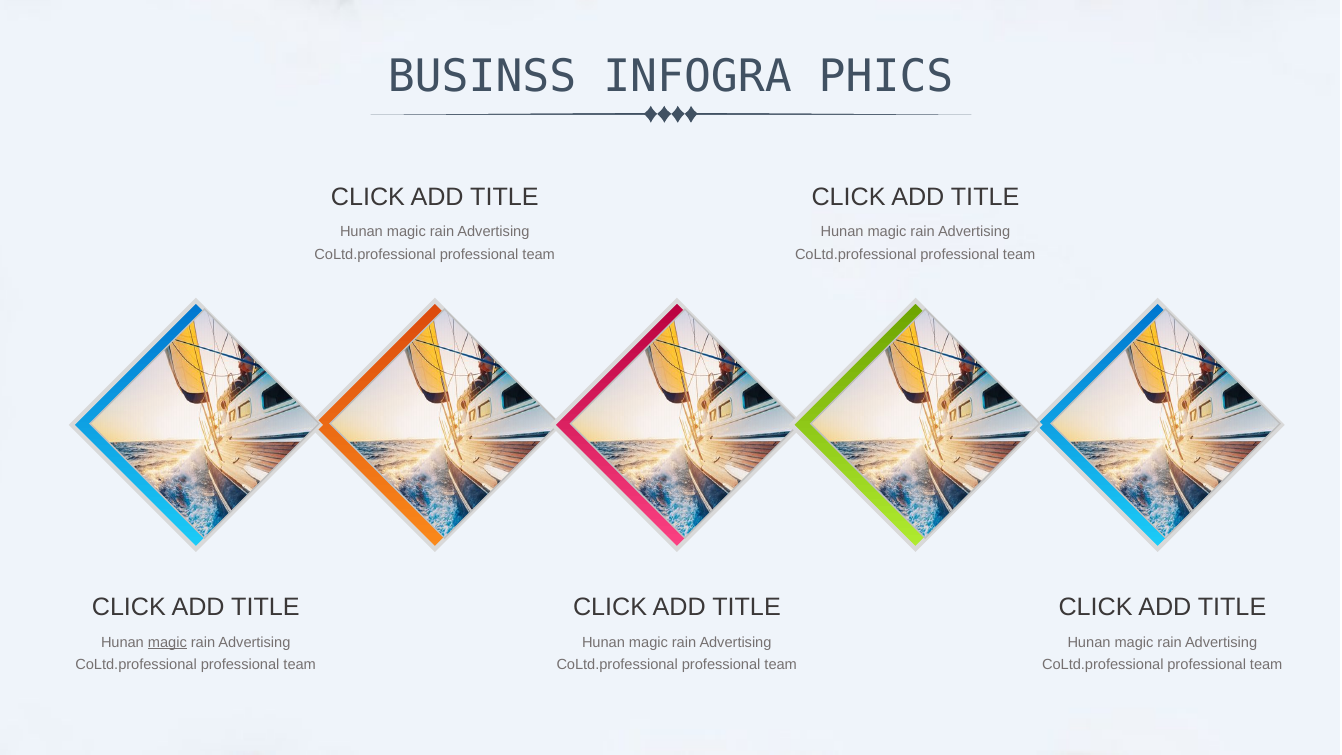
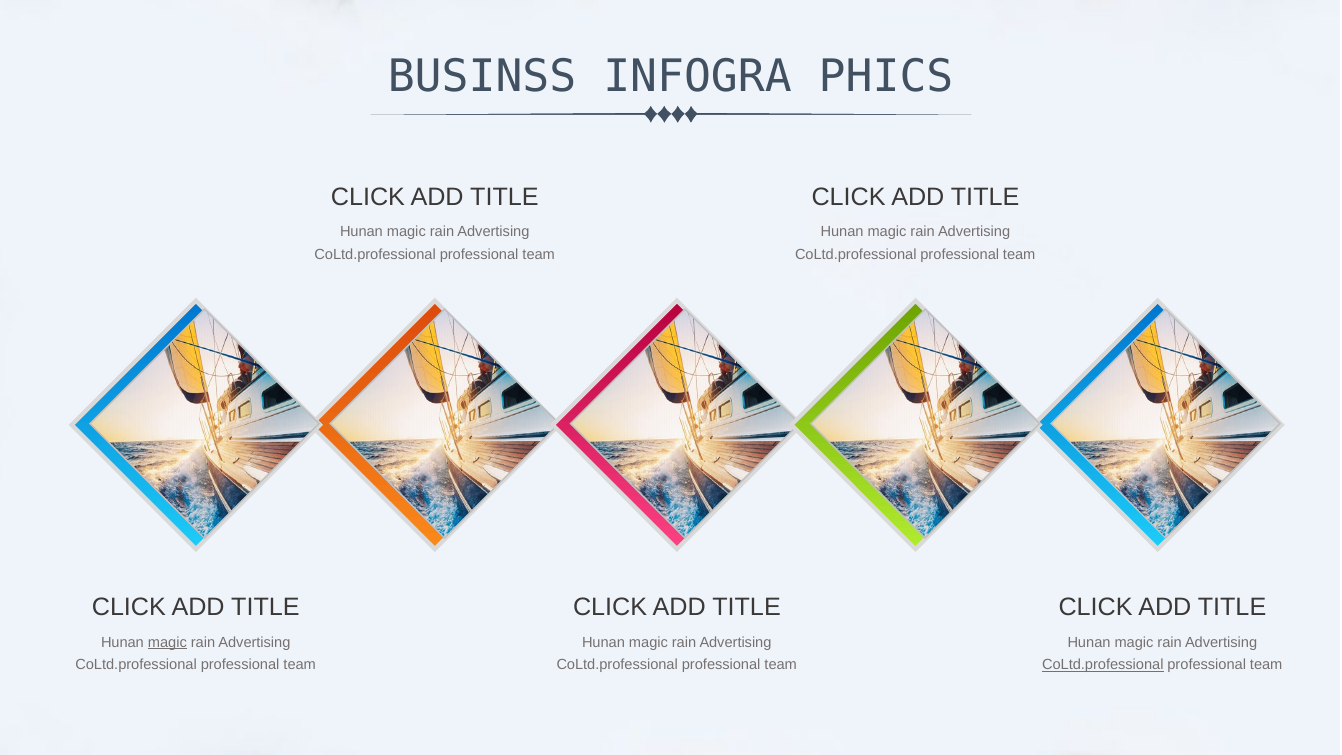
CoLtd.professional at (1103, 665) underline: none -> present
